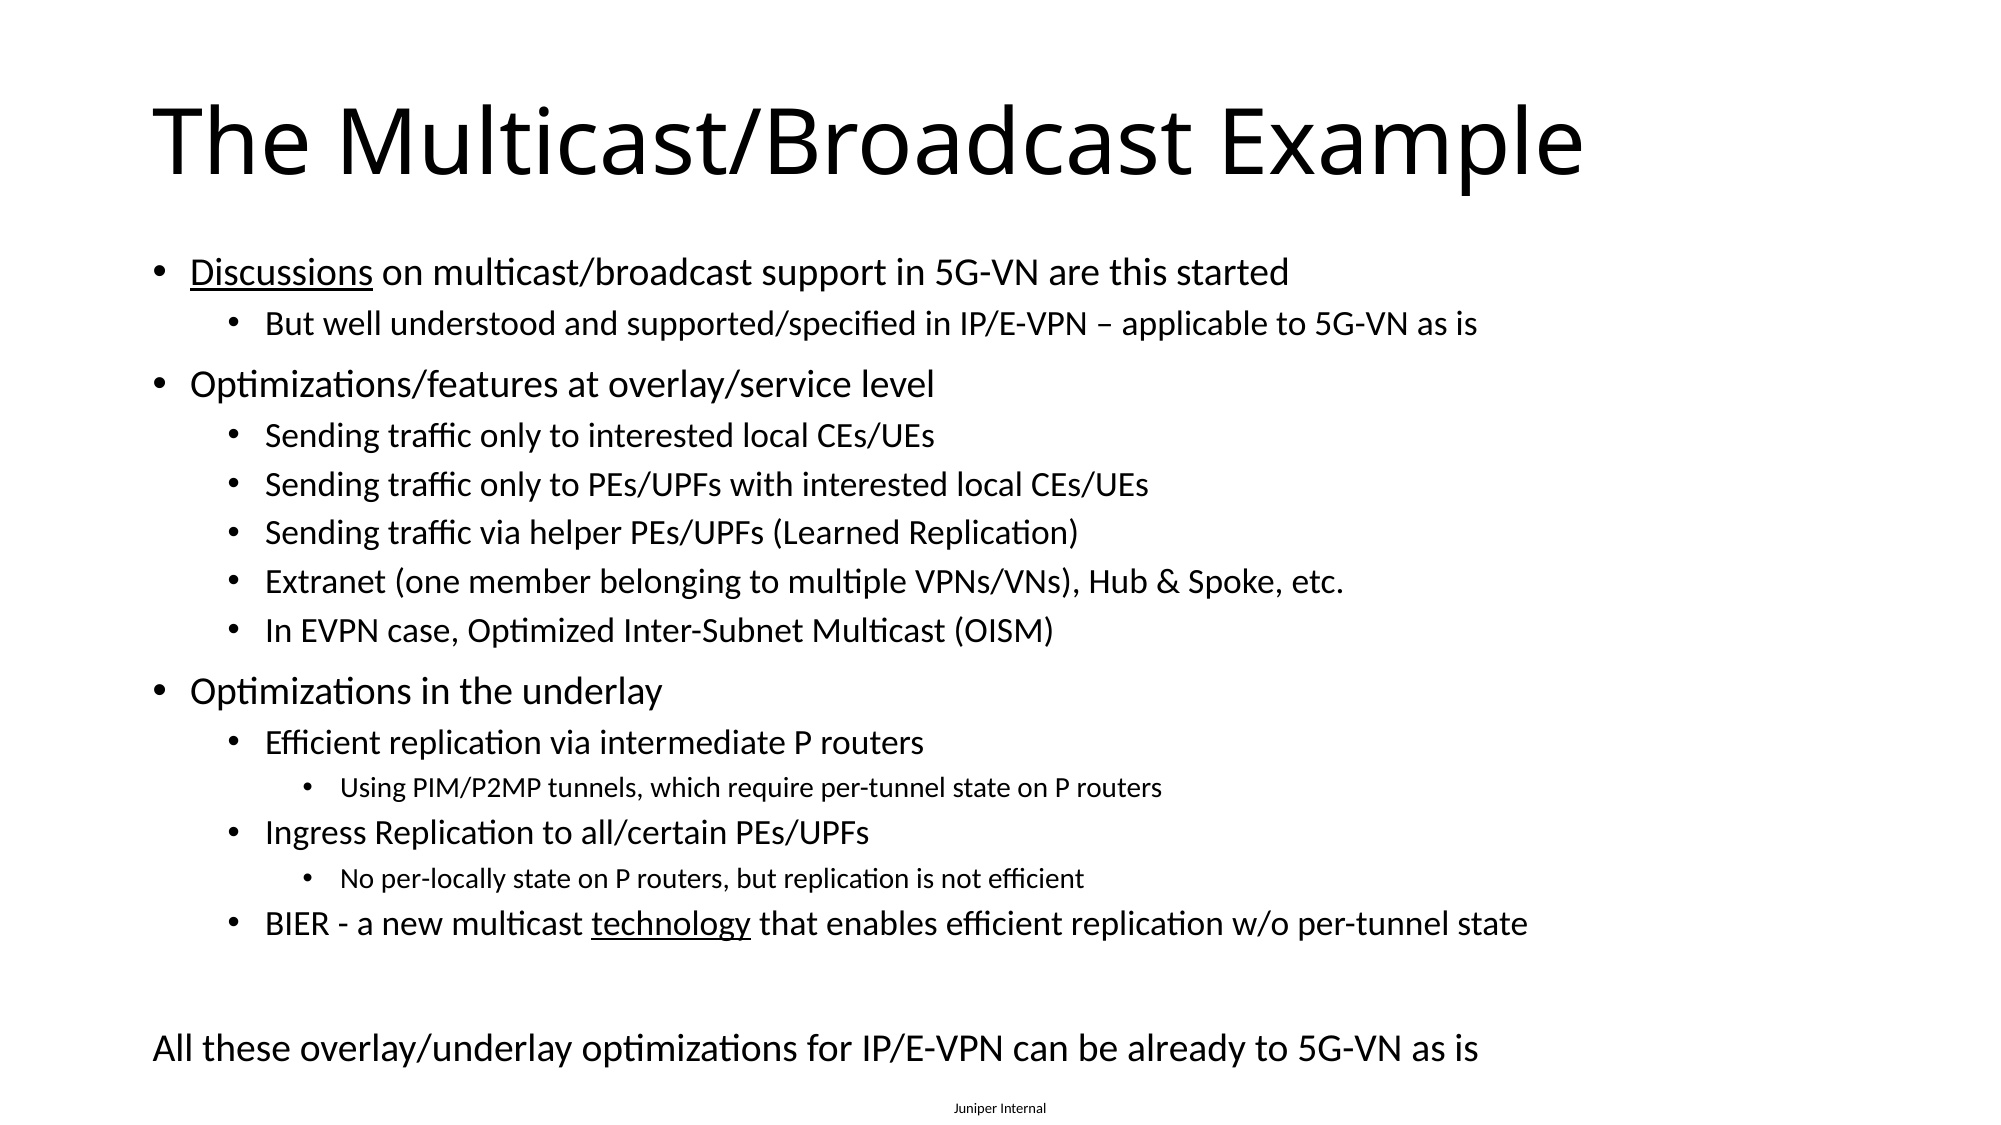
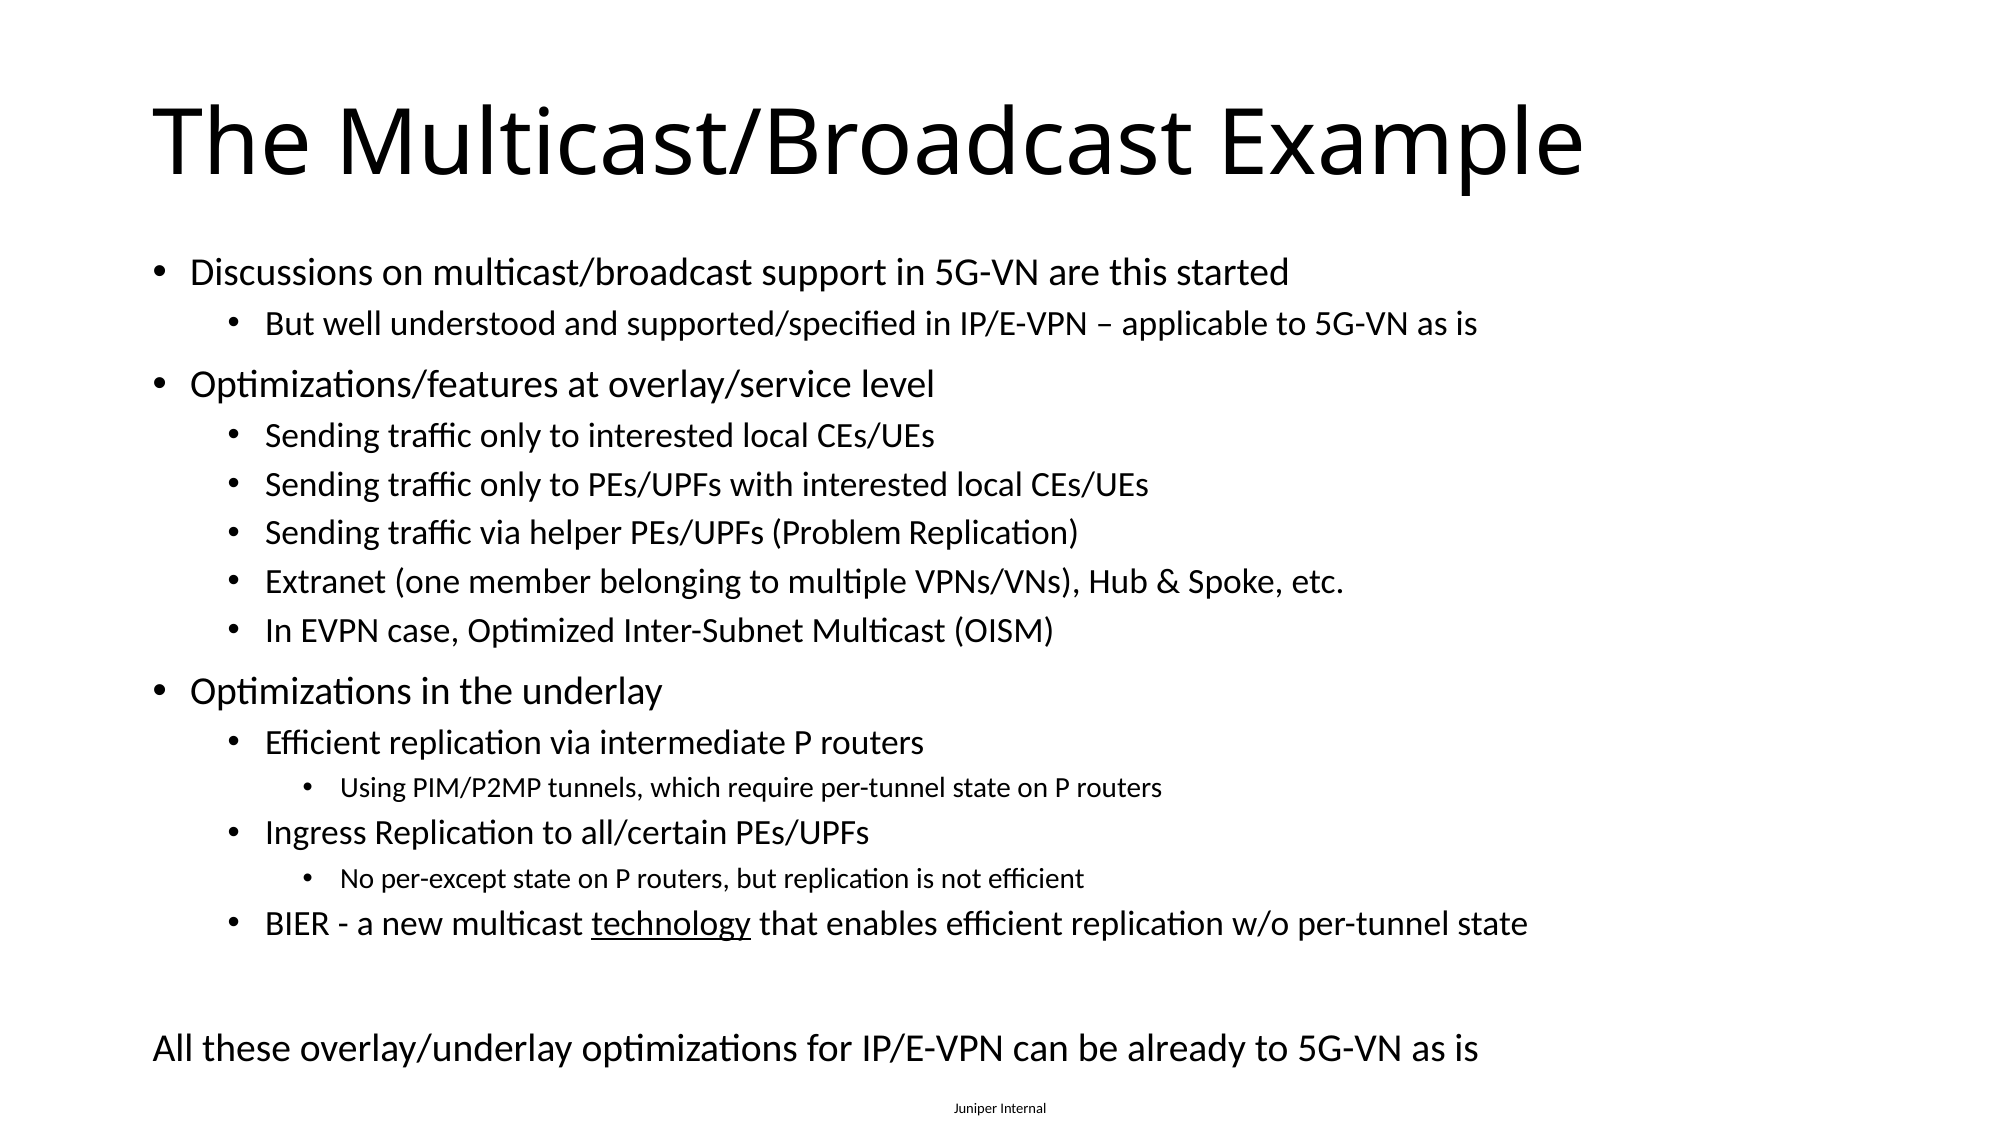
Discussions underline: present -> none
Learned: Learned -> Problem
per-locally: per-locally -> per-except
